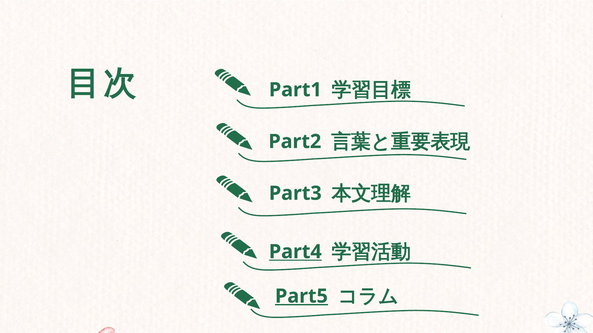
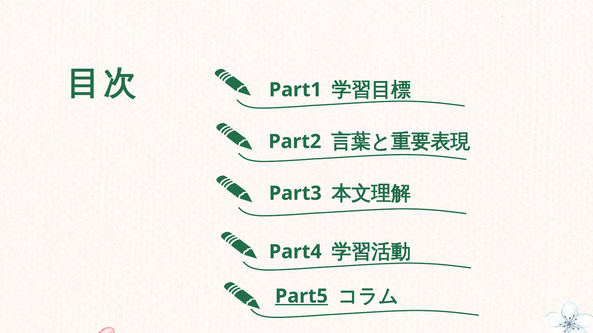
Part4 underline: present -> none
